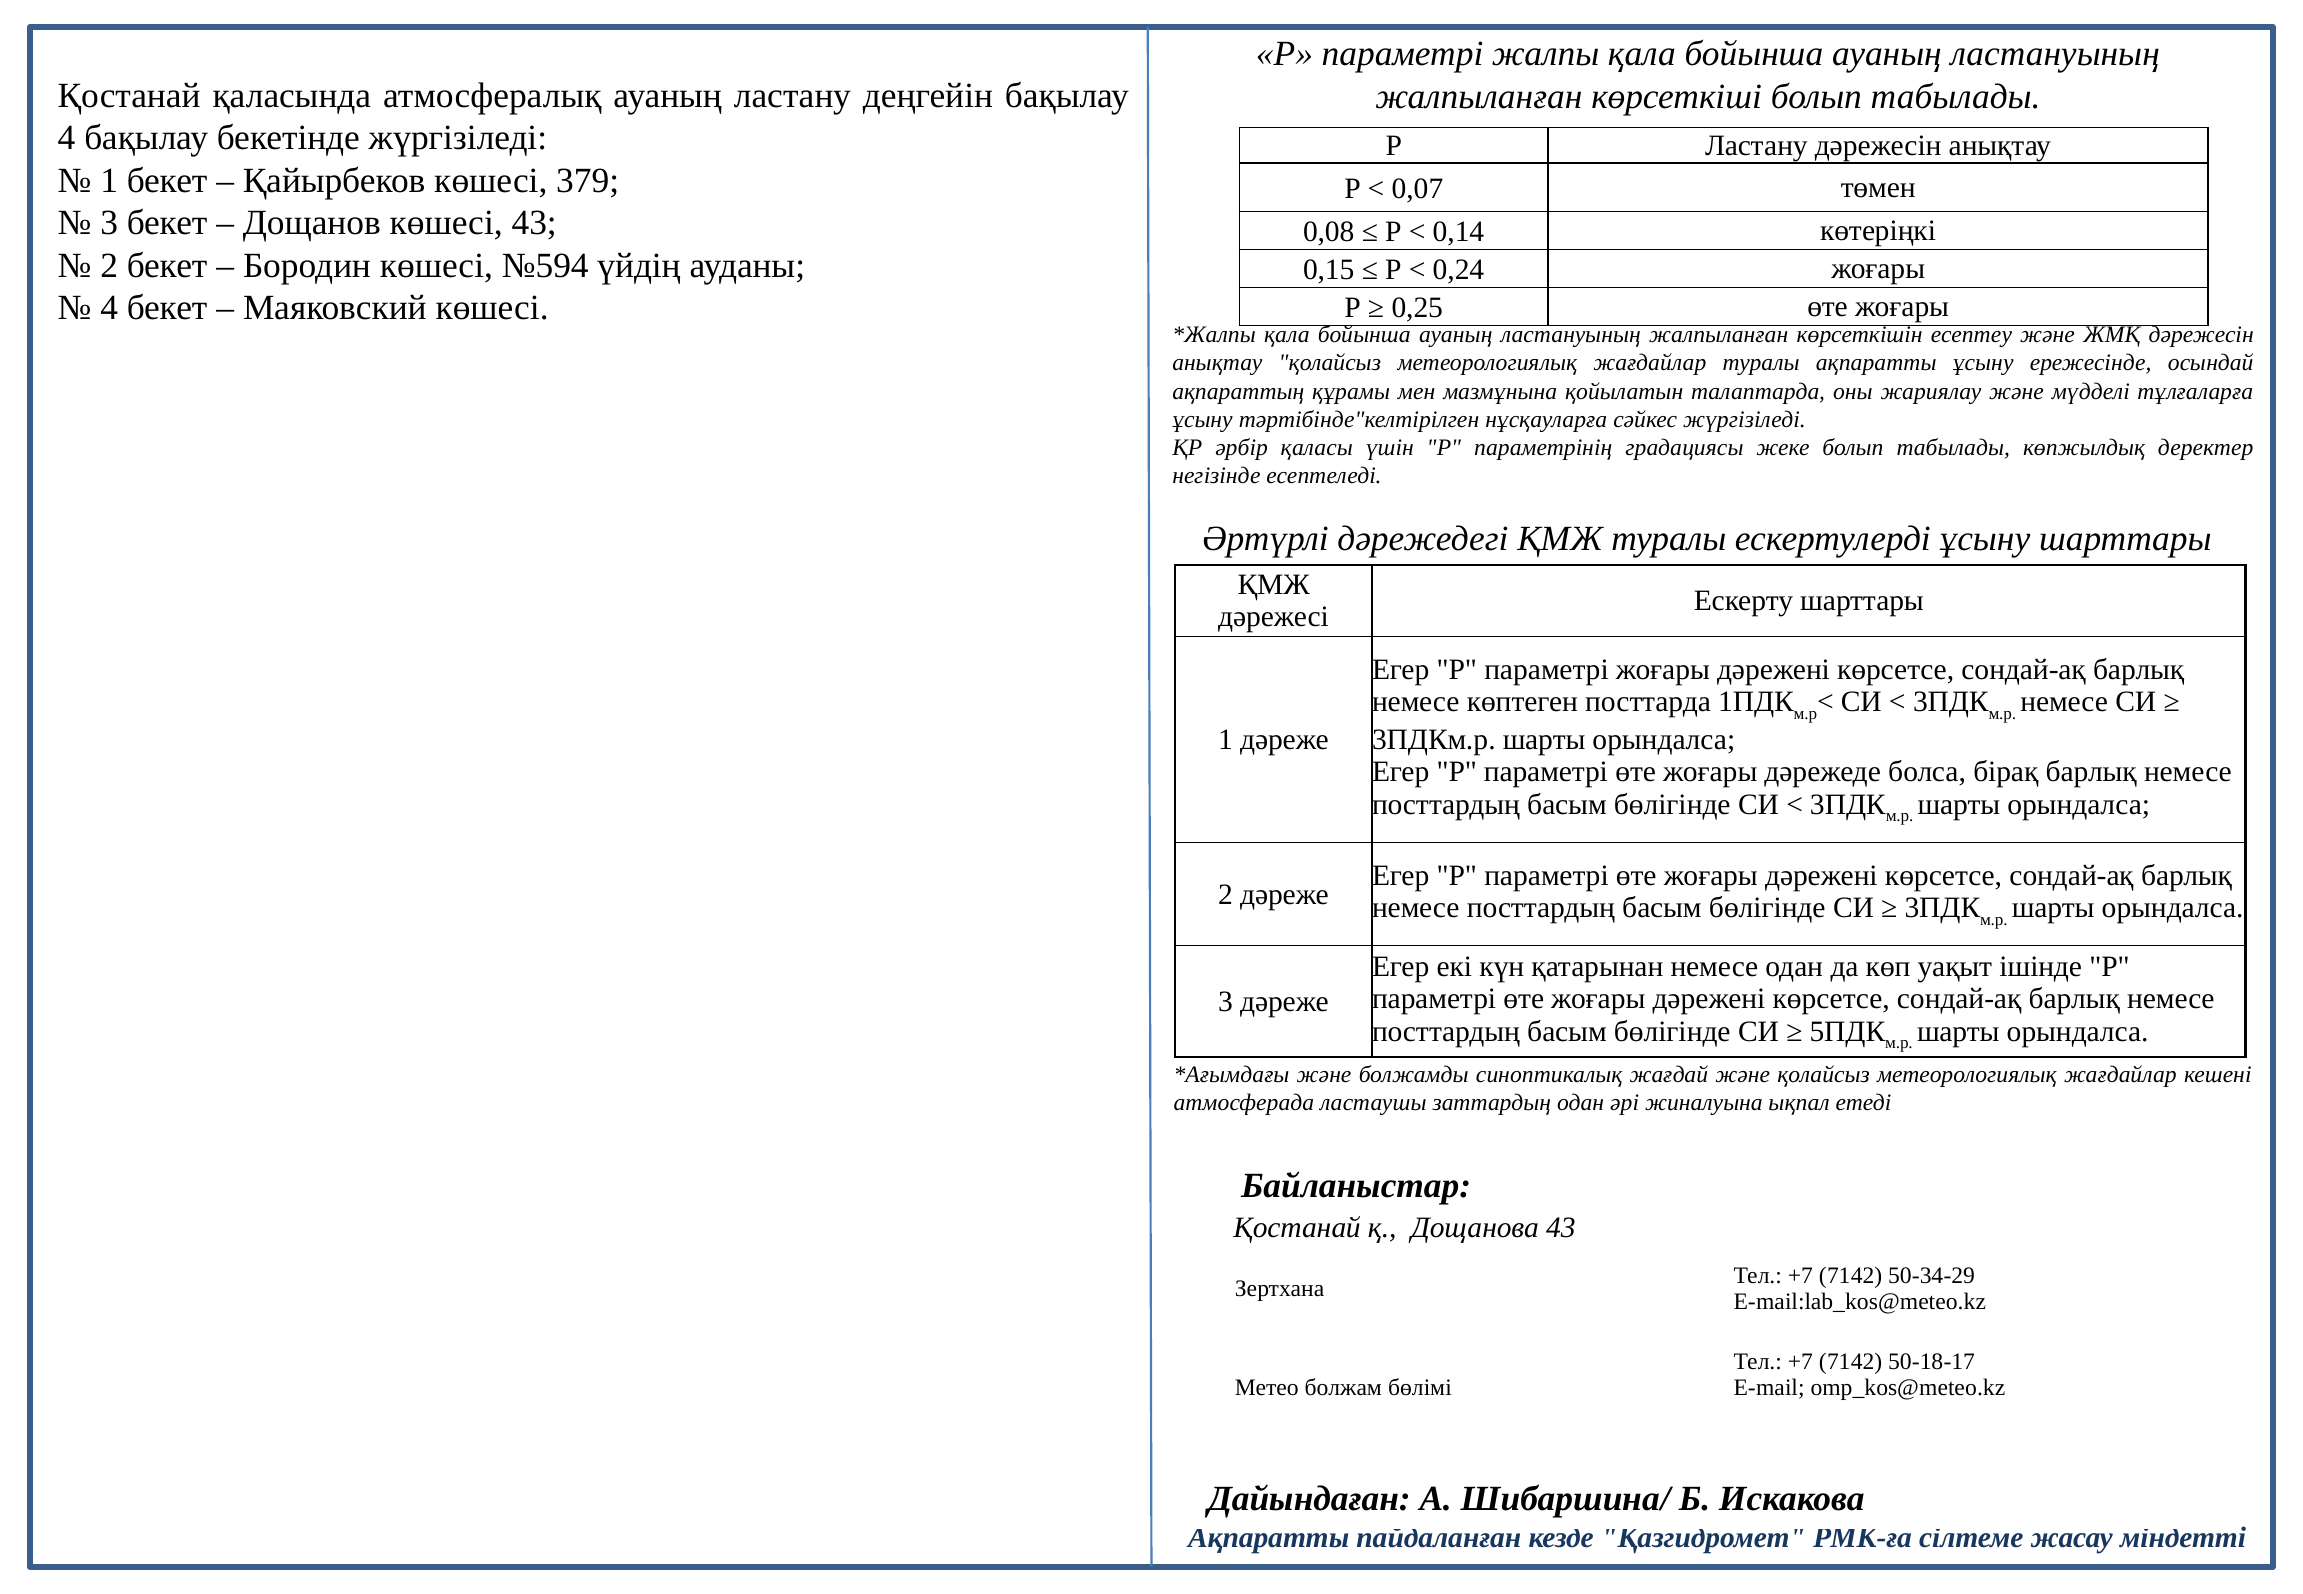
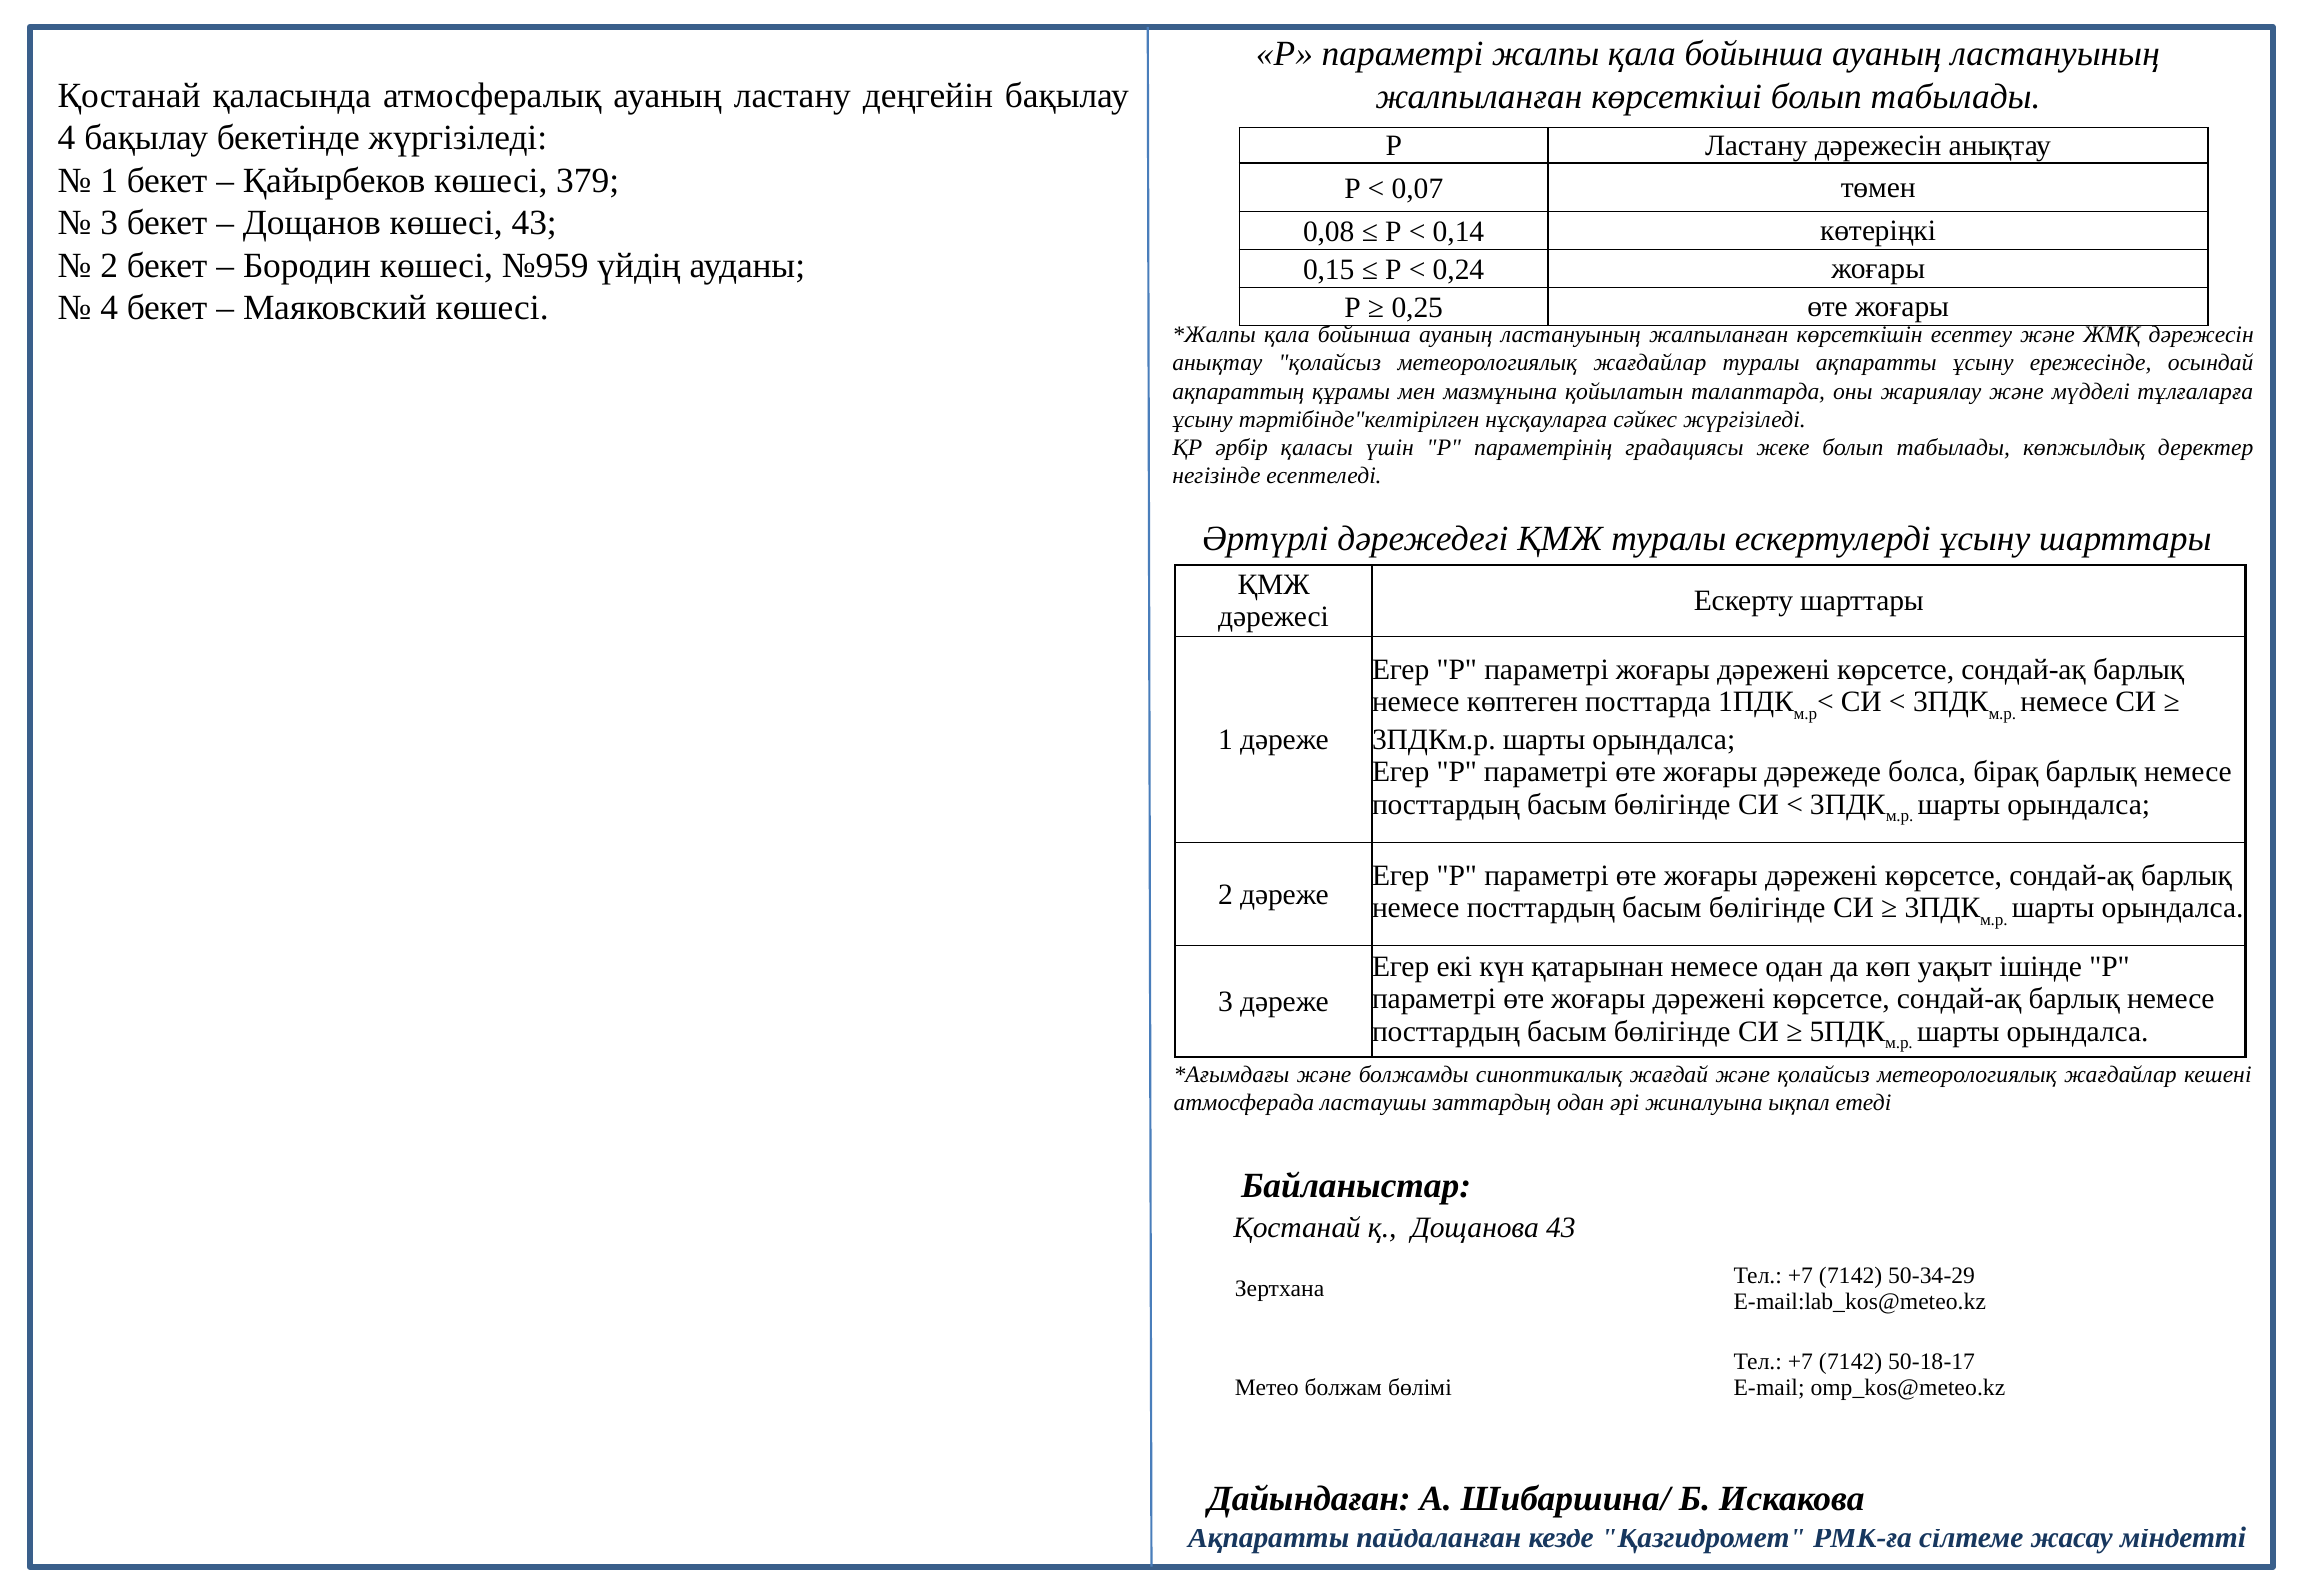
№594: №594 -> №959
